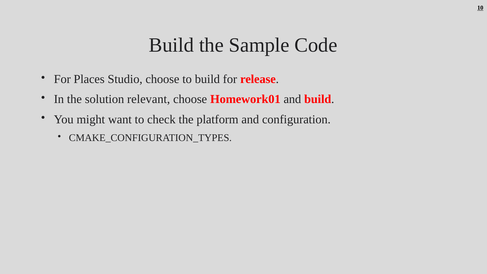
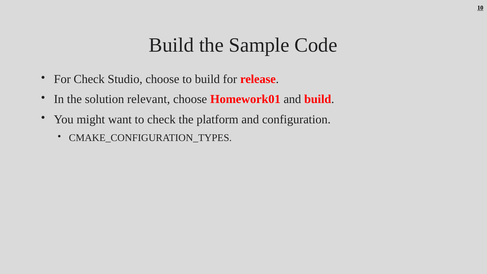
For Places: Places -> Check
